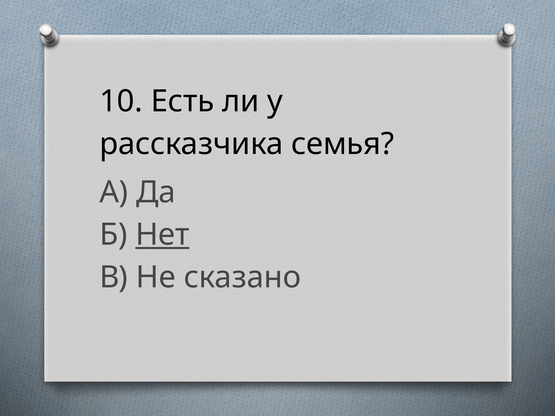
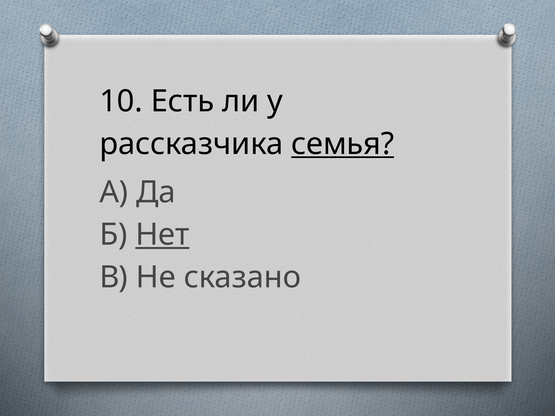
семья underline: none -> present
